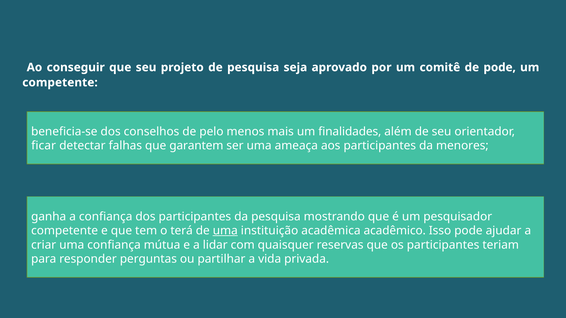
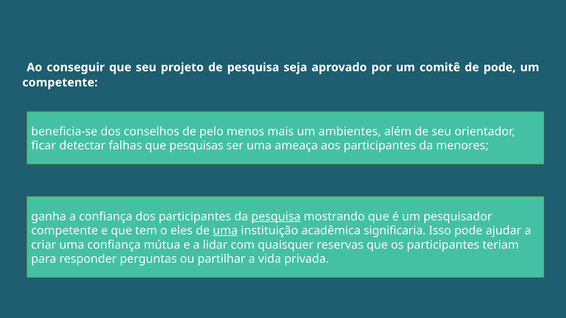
finalidades: finalidades -> ambientes
garantem: garantem -> pesquisas
pesquisa at (276, 217) underline: none -> present
terá: terá -> eles
acadêmico: acadêmico -> significaria
